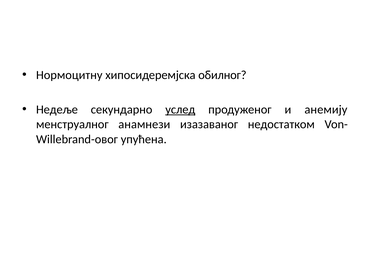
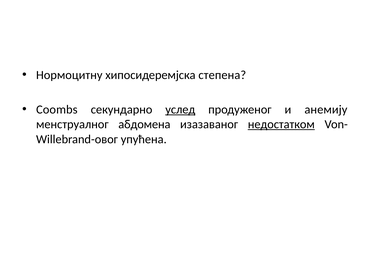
обилног: обилног -> степена
Недеље: Недеље -> Coombs
анамнези: анамнези -> абдомена
недостатком underline: none -> present
